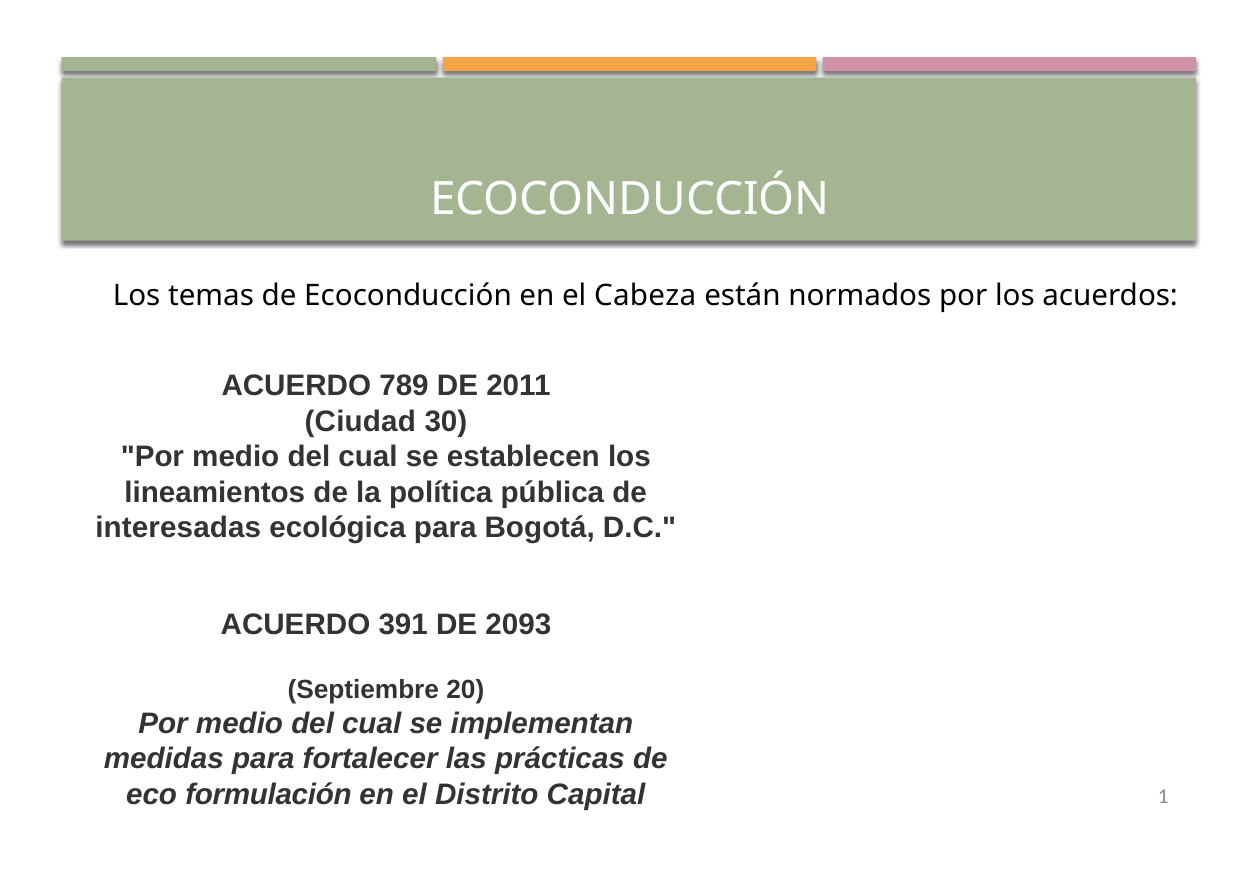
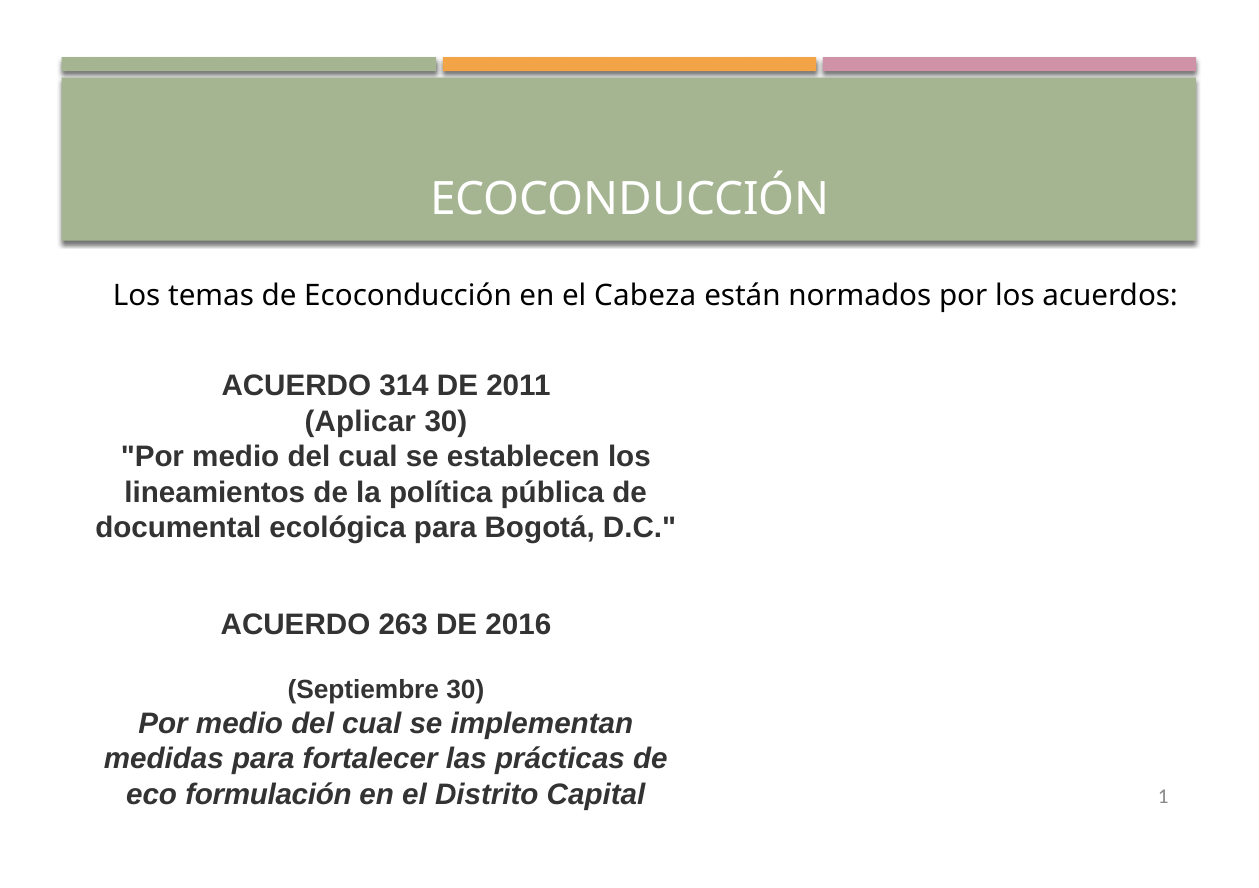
789: 789 -> 314
Ciudad: Ciudad -> Aplicar
interesadas: interesadas -> documental
391: 391 -> 263
2093: 2093 -> 2016
Septiembre 20: 20 -> 30
